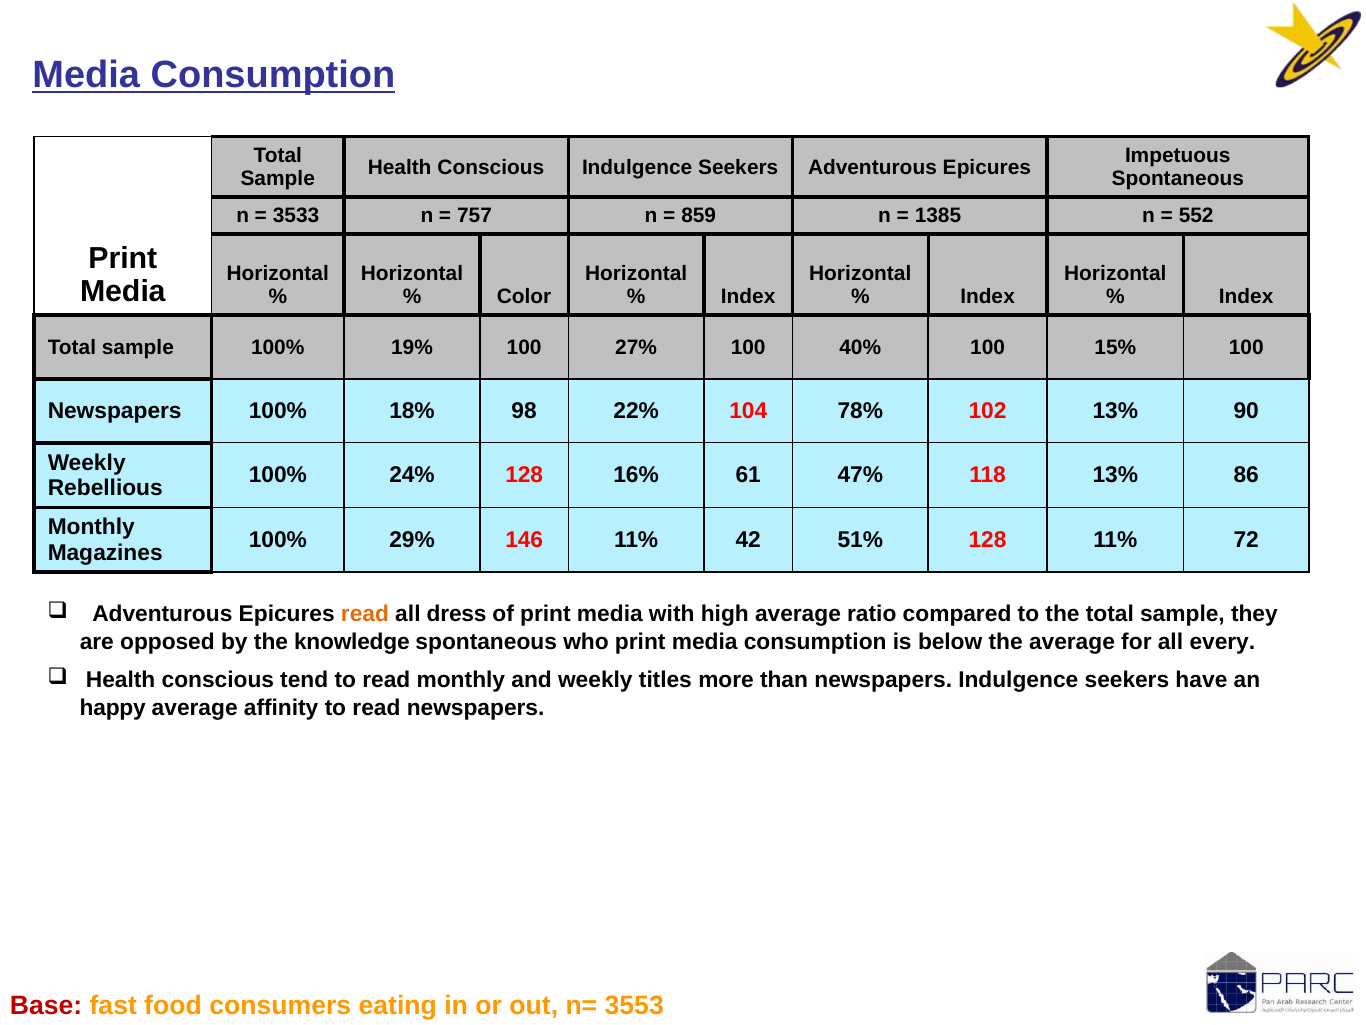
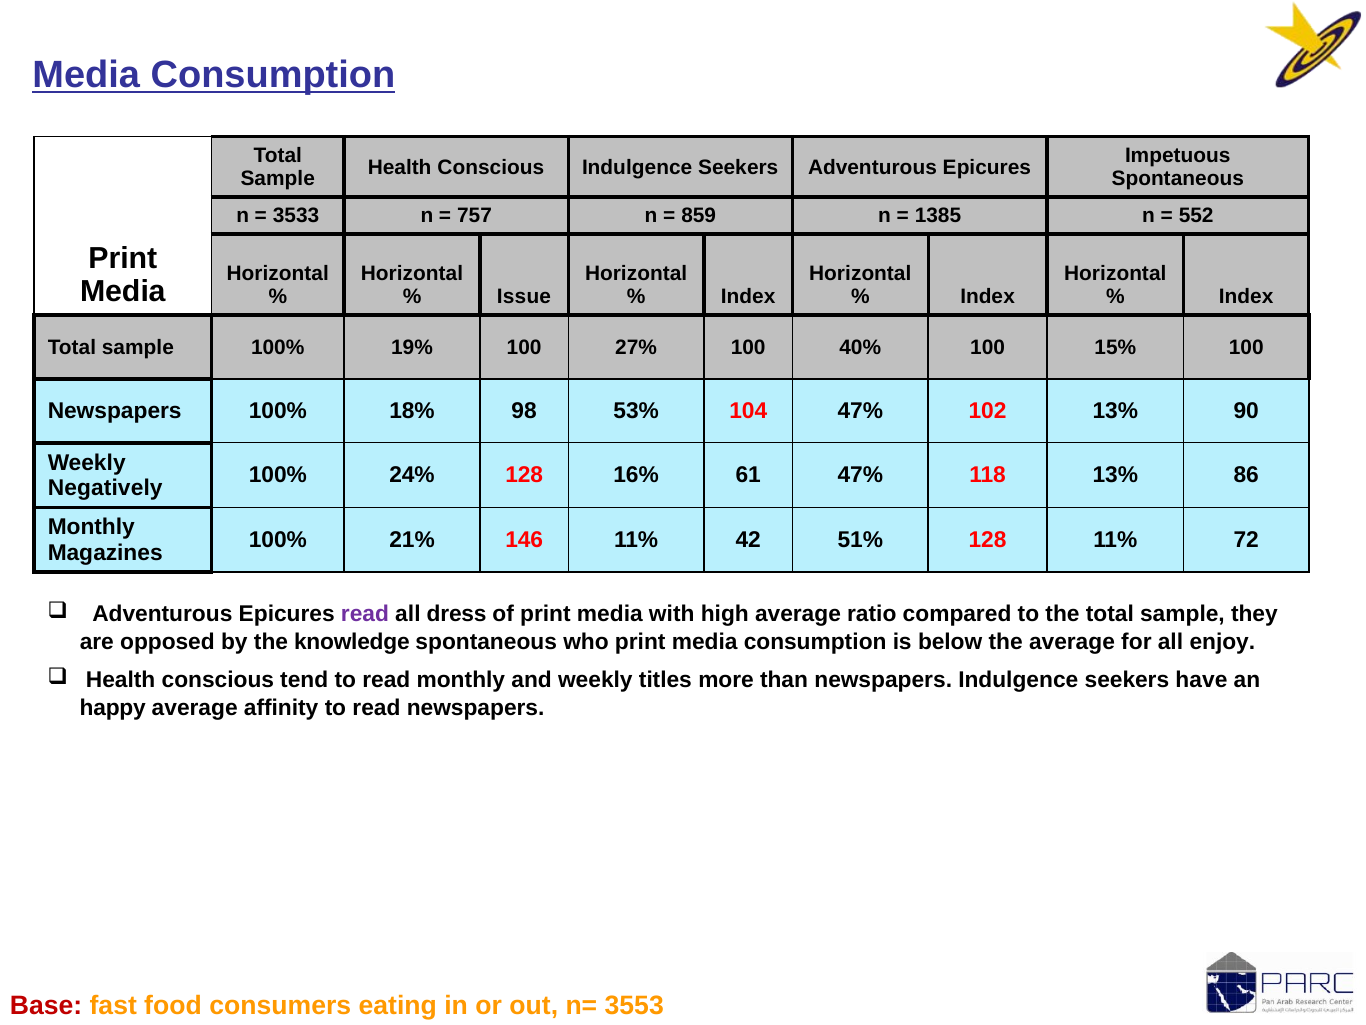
Color: Color -> Issue
22%: 22% -> 53%
104 78%: 78% -> 47%
Rebellious: Rebellious -> Negatively
29%: 29% -> 21%
read at (365, 614) colour: orange -> purple
every: every -> enjoy
